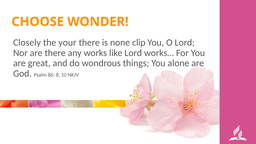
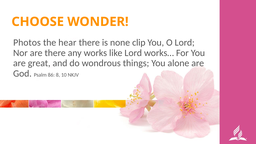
Closely: Closely -> Photos
your: your -> hear
